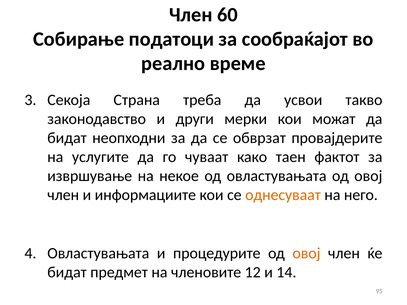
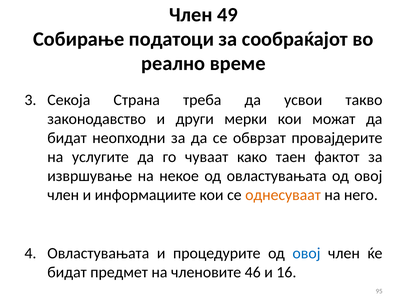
60: 60 -> 49
овој at (306, 254) colour: orange -> blue
12: 12 -> 46
14: 14 -> 16
